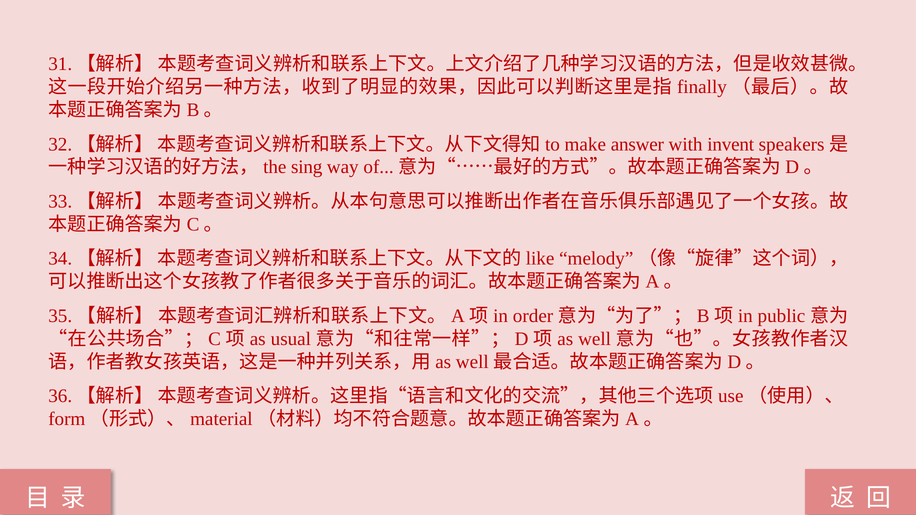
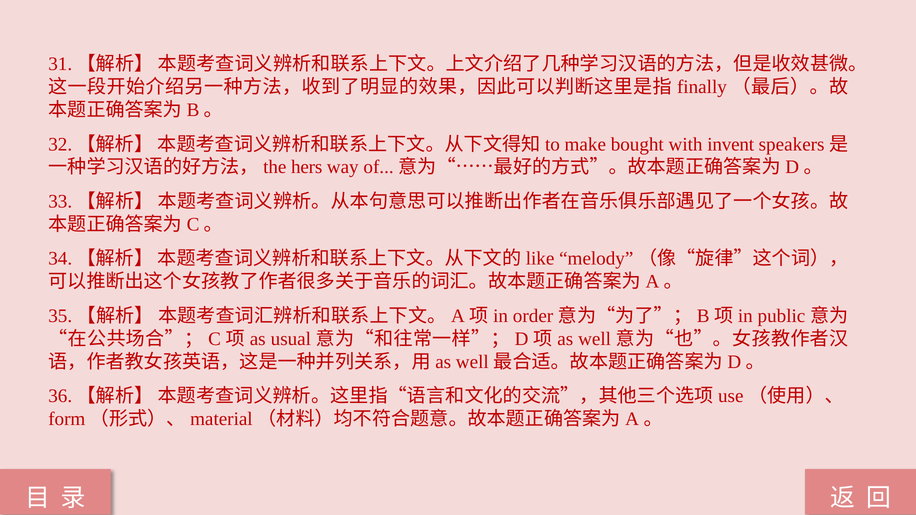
answer: answer -> bought
sing: sing -> hers
